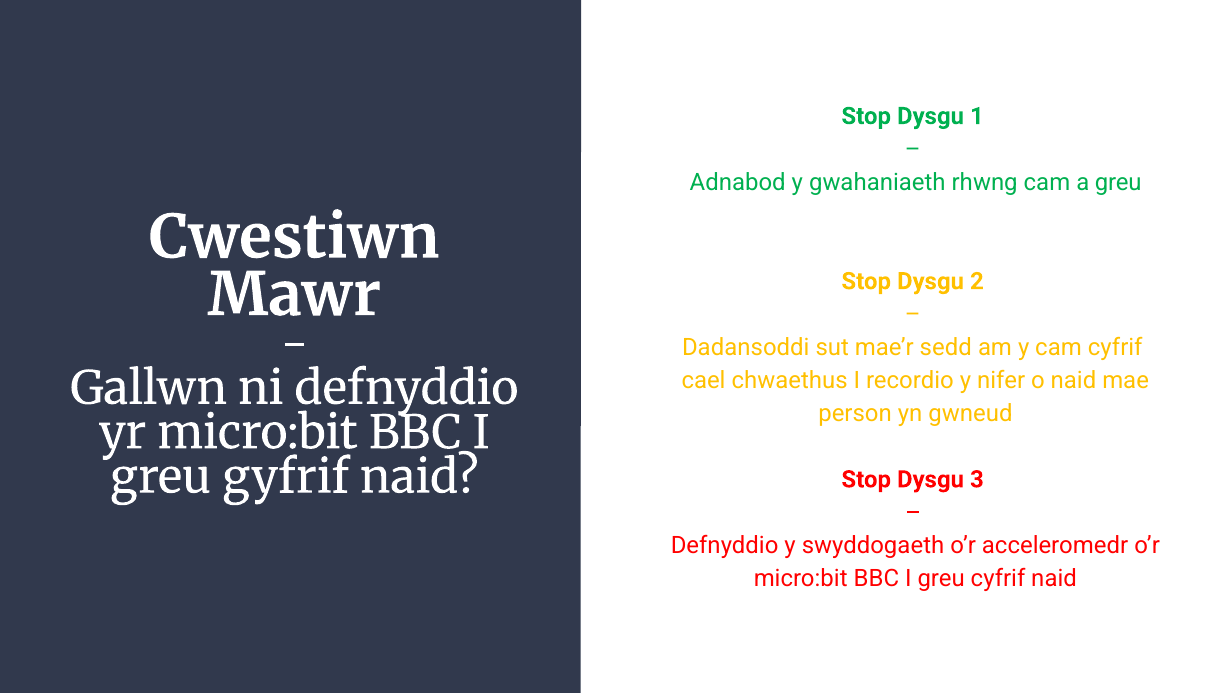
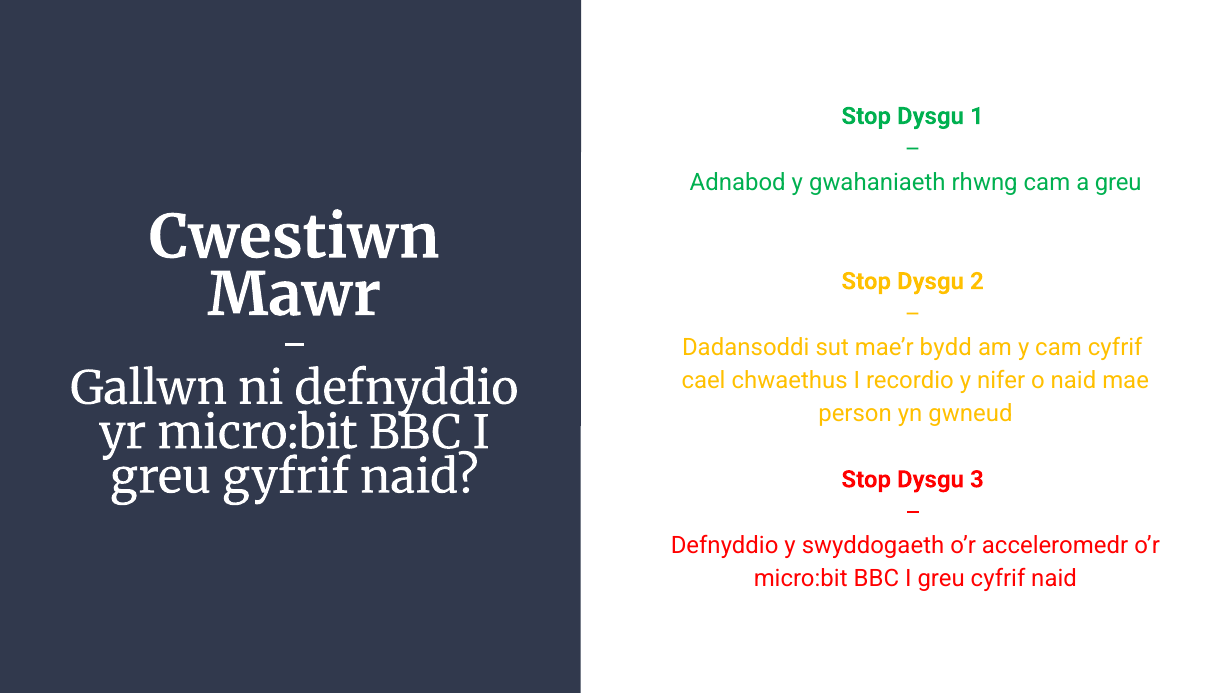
sedd: sedd -> bydd
